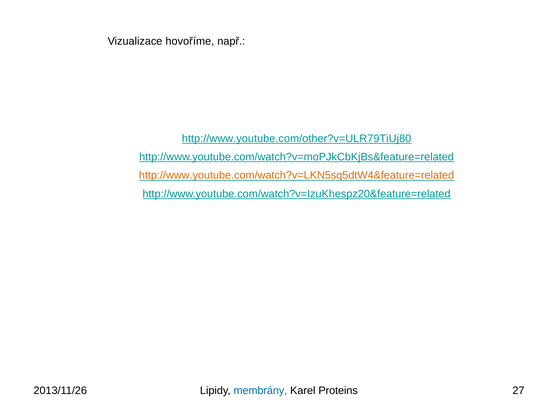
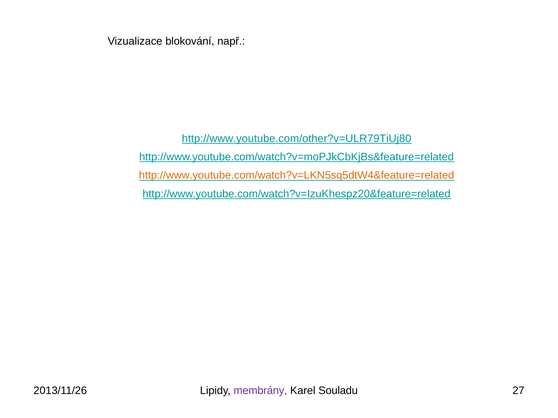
hovoříme: hovoříme -> blokování
membrány colour: blue -> purple
Proteins: Proteins -> Souladu
